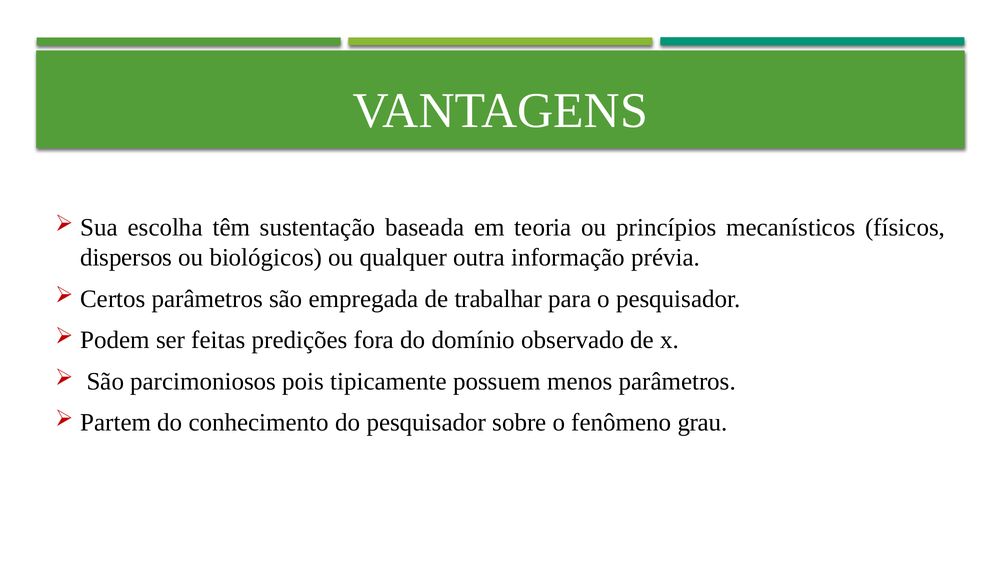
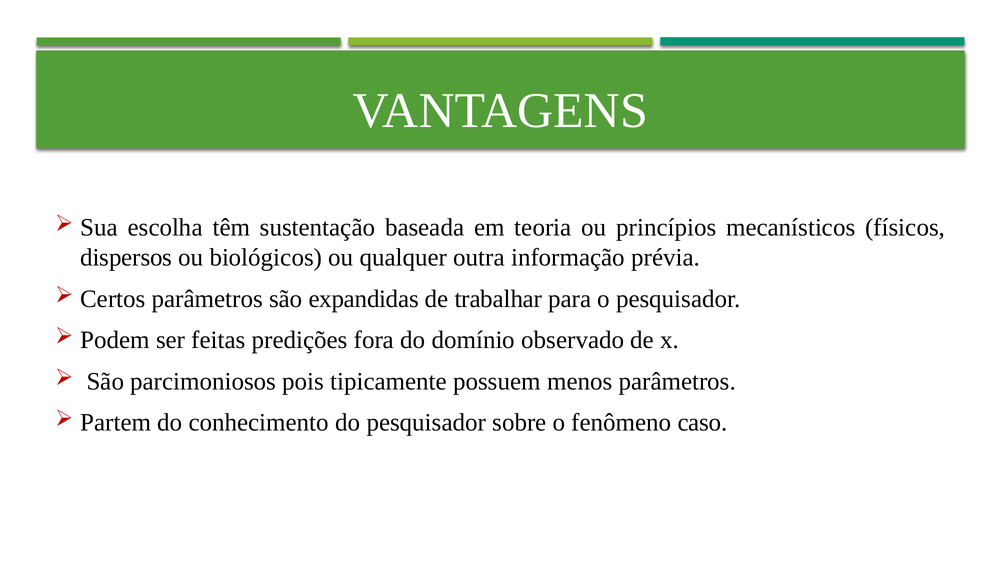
empregada: empregada -> expandidas
grau: grau -> caso
